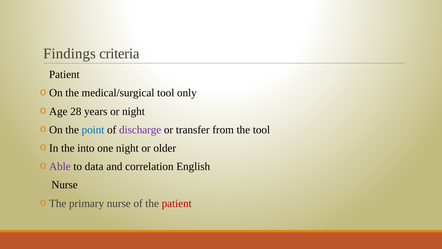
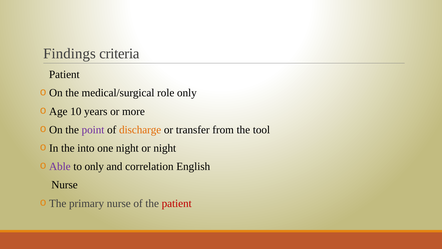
medical/surgical tool: tool -> role
28: 28 -> 10
or night: night -> more
point colour: blue -> purple
discharge colour: purple -> orange
or older: older -> night
to data: data -> only
